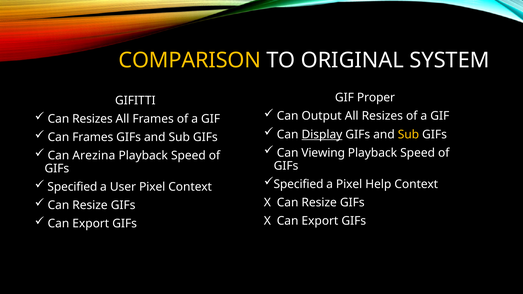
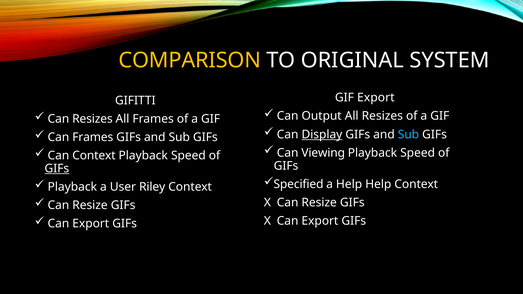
GIF Proper: Proper -> Export
Sub at (408, 134) colour: yellow -> light blue
Can Arezina: Arezina -> Context
GIFs at (57, 169) underline: none -> present
a Pixel: Pixel -> Help
Specified at (72, 187): Specified -> Playback
User Pixel: Pixel -> Riley
